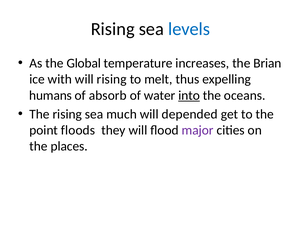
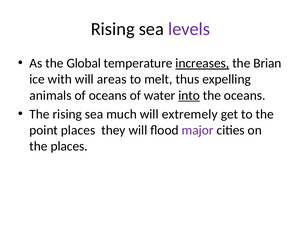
levels colour: blue -> purple
increases underline: none -> present
will rising: rising -> areas
humans: humans -> animals
of absorb: absorb -> oceans
depended: depended -> extremely
point floods: floods -> places
